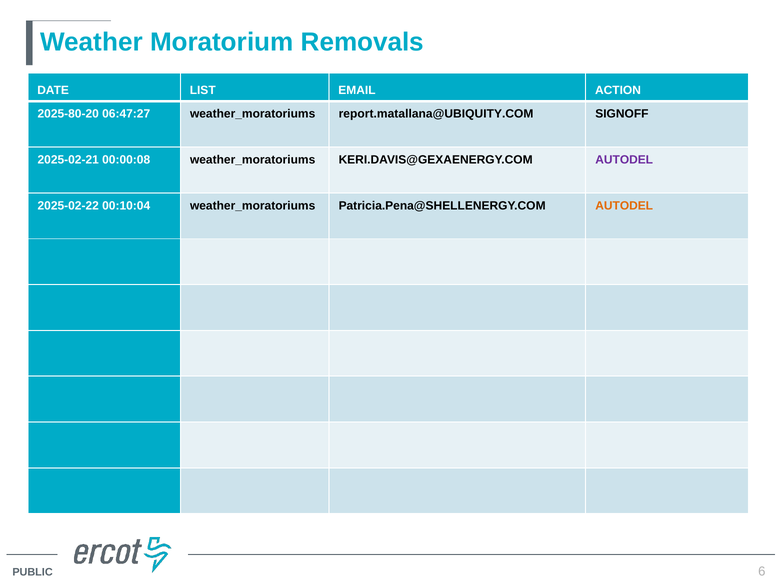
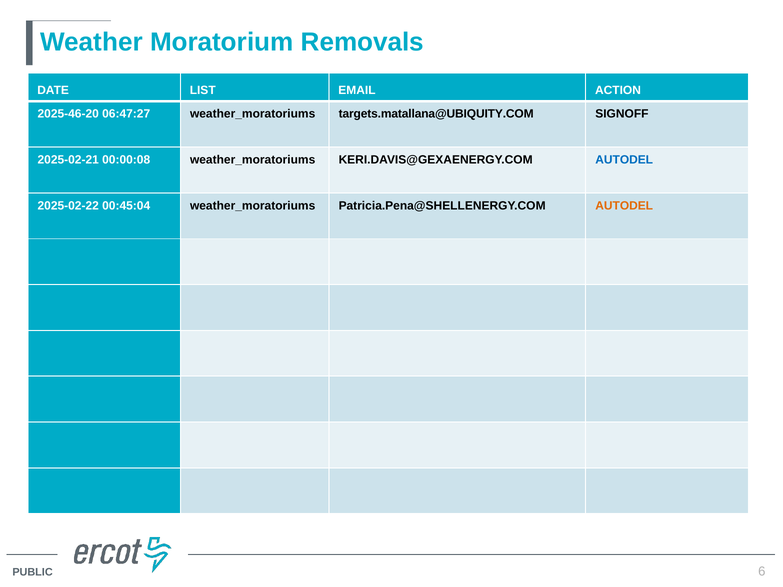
2025-80-20: 2025-80-20 -> 2025-46-20
report.matallana@UBIQUITY.COM: report.matallana@UBIQUITY.COM -> targets.matallana@UBIQUITY.COM
AUTODEL at (624, 160) colour: purple -> blue
00:10:04: 00:10:04 -> 00:45:04
